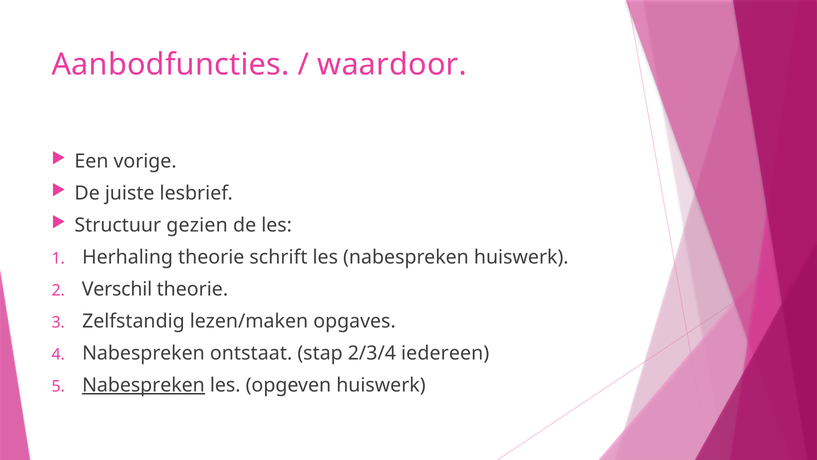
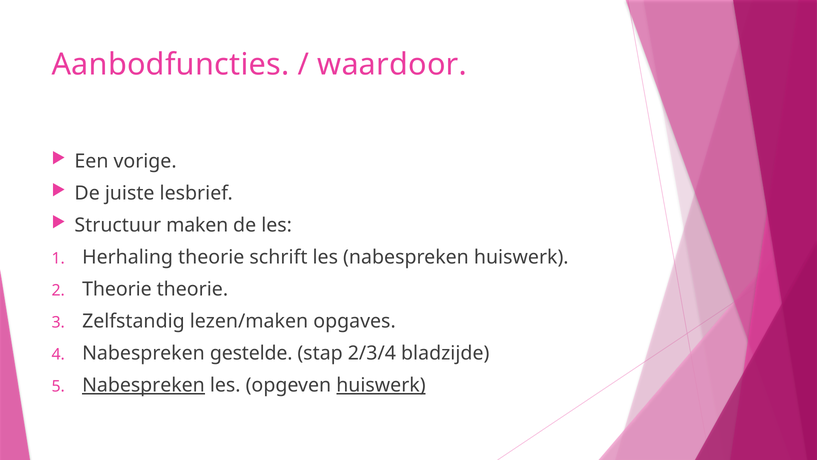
gezien: gezien -> maken
Verschil at (117, 289): Verschil -> Theorie
ontstaat: ontstaat -> gestelde
iedereen: iedereen -> bladzijde
huiswerk at (381, 385) underline: none -> present
